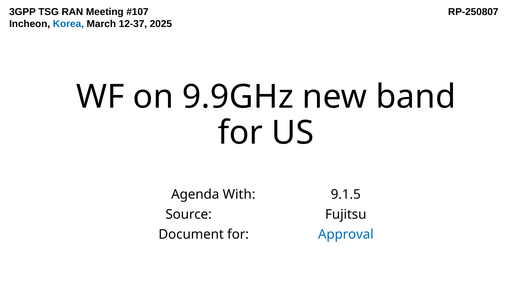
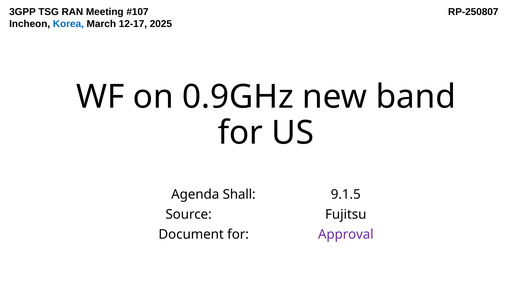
12-37: 12-37 -> 12-17
9.9GHz: 9.9GHz -> 0.9GHz
With: With -> Shall
Approval colour: blue -> purple
